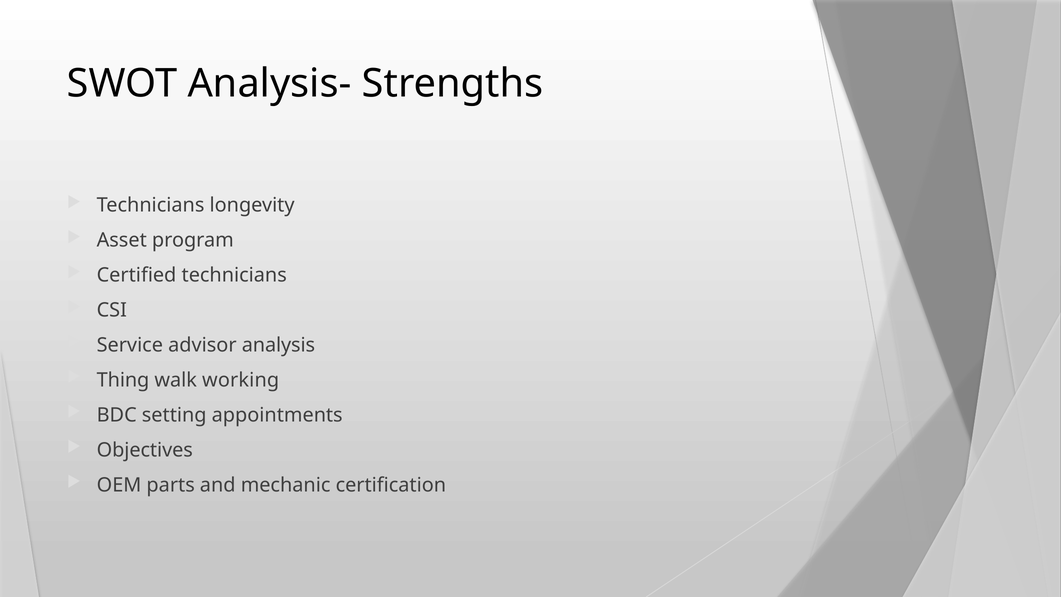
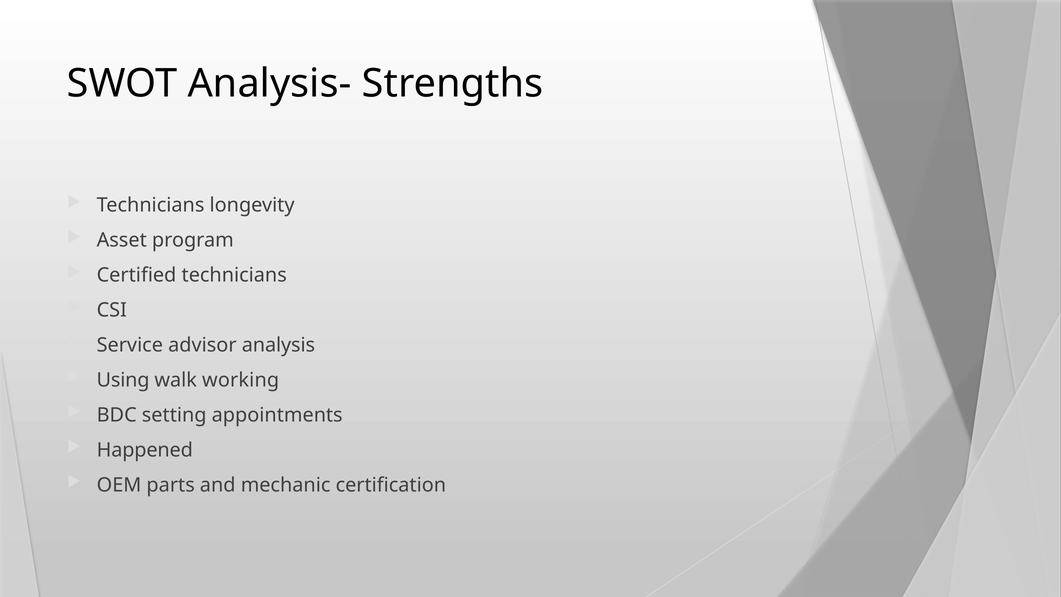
Thing: Thing -> Using
Objectives: Objectives -> Happened
